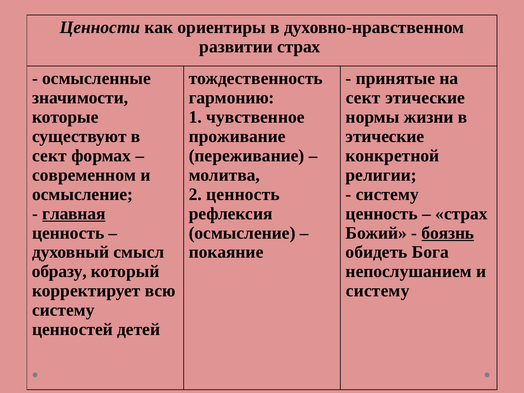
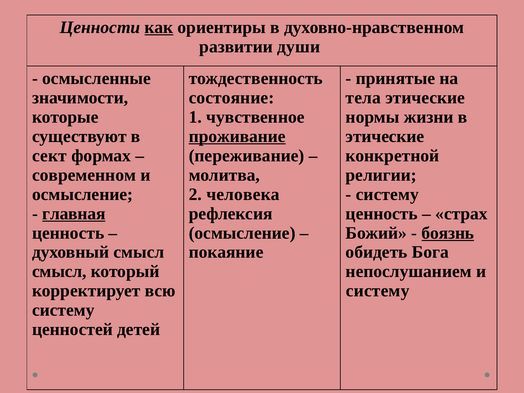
как underline: none -> present
развитии страх: страх -> души
гармонию: гармонию -> состояние
сект at (363, 98): сект -> тела
проживание underline: none -> present
2 ценность: ценность -> человека
образу at (59, 272): образу -> смысл
